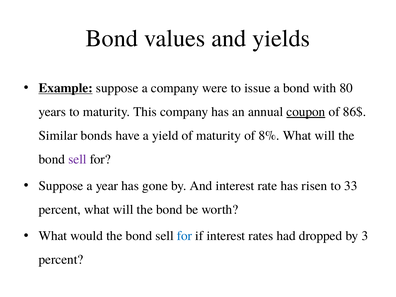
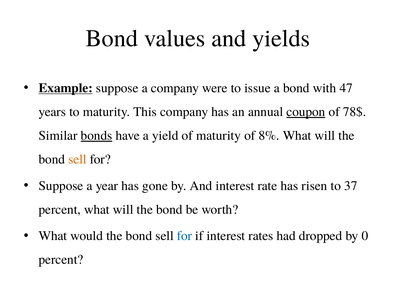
80: 80 -> 47
86$: 86$ -> 78$
bonds underline: none -> present
sell at (77, 159) colour: purple -> orange
33: 33 -> 37
3: 3 -> 0
